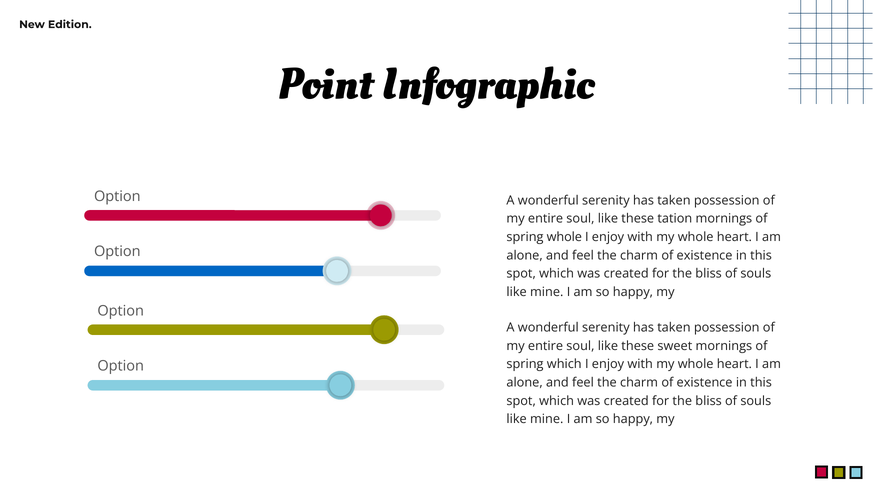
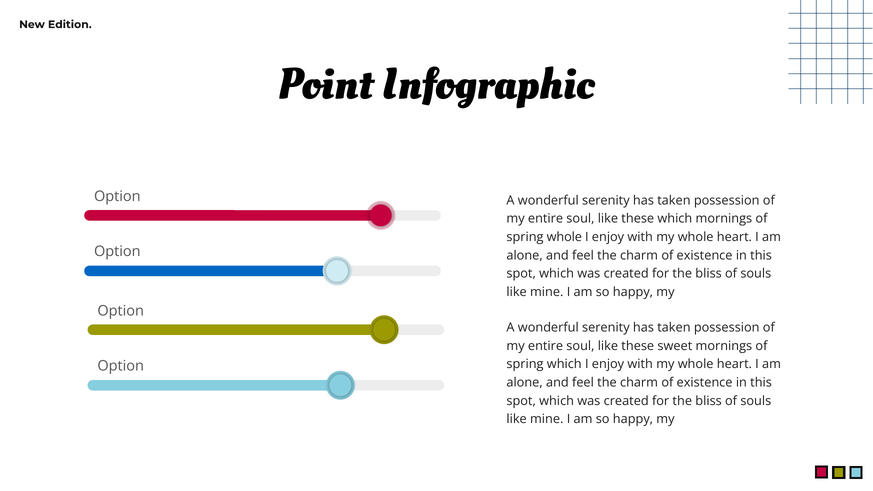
these tation: tation -> which
